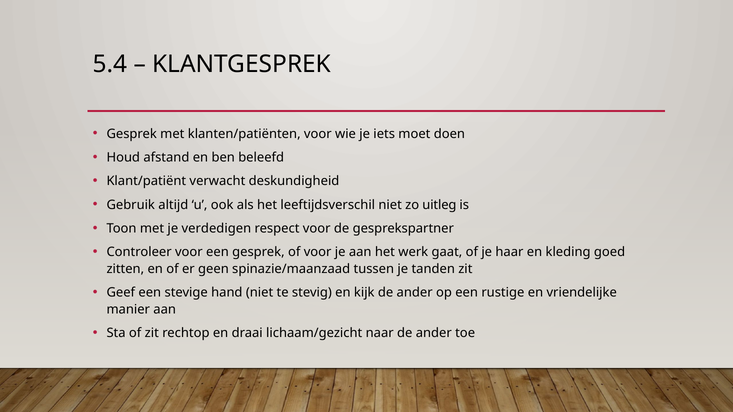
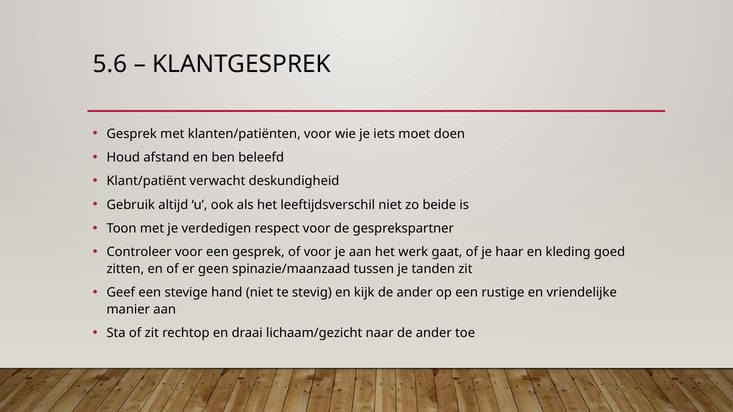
5.4: 5.4 -> 5.6
uitleg: uitleg -> beide
